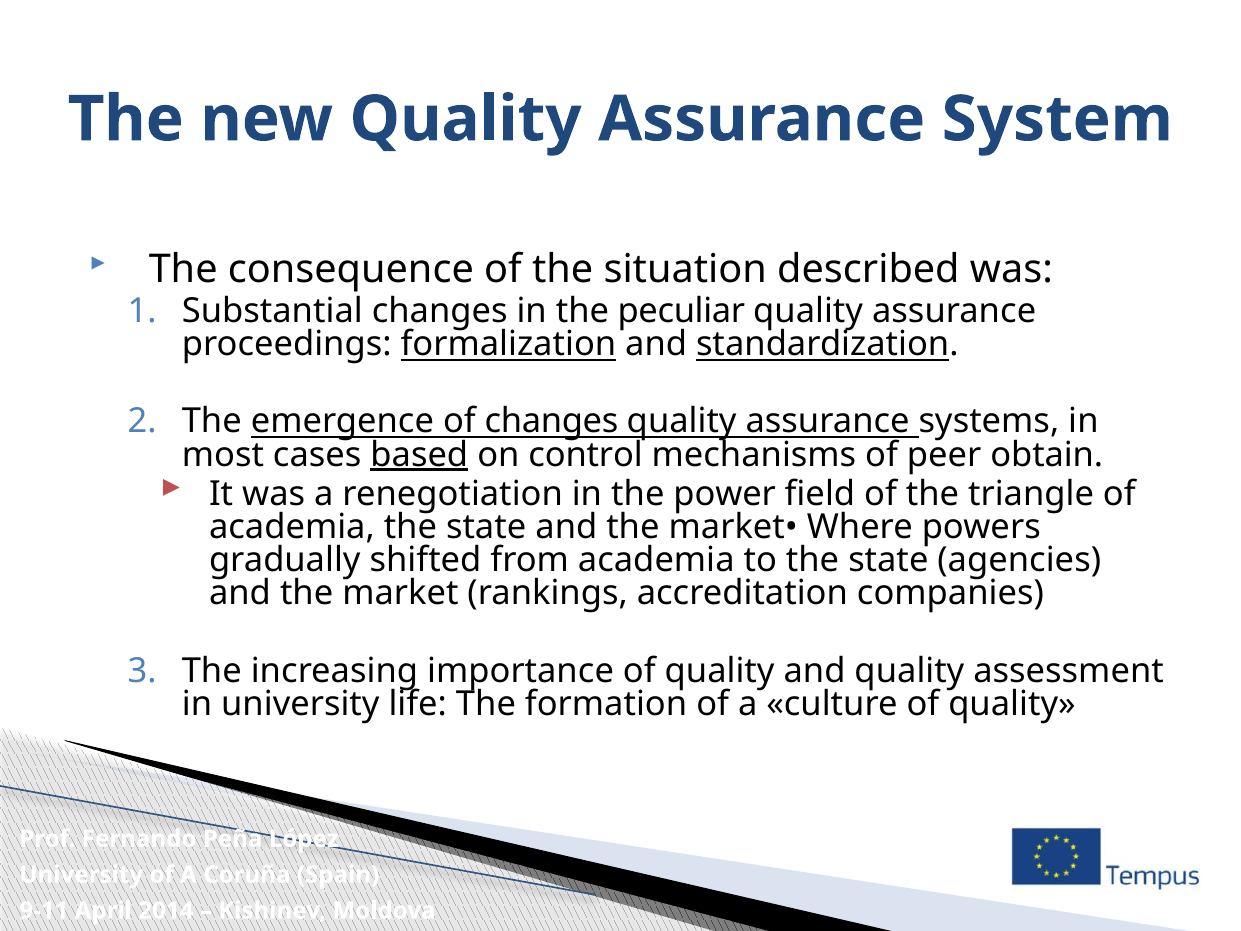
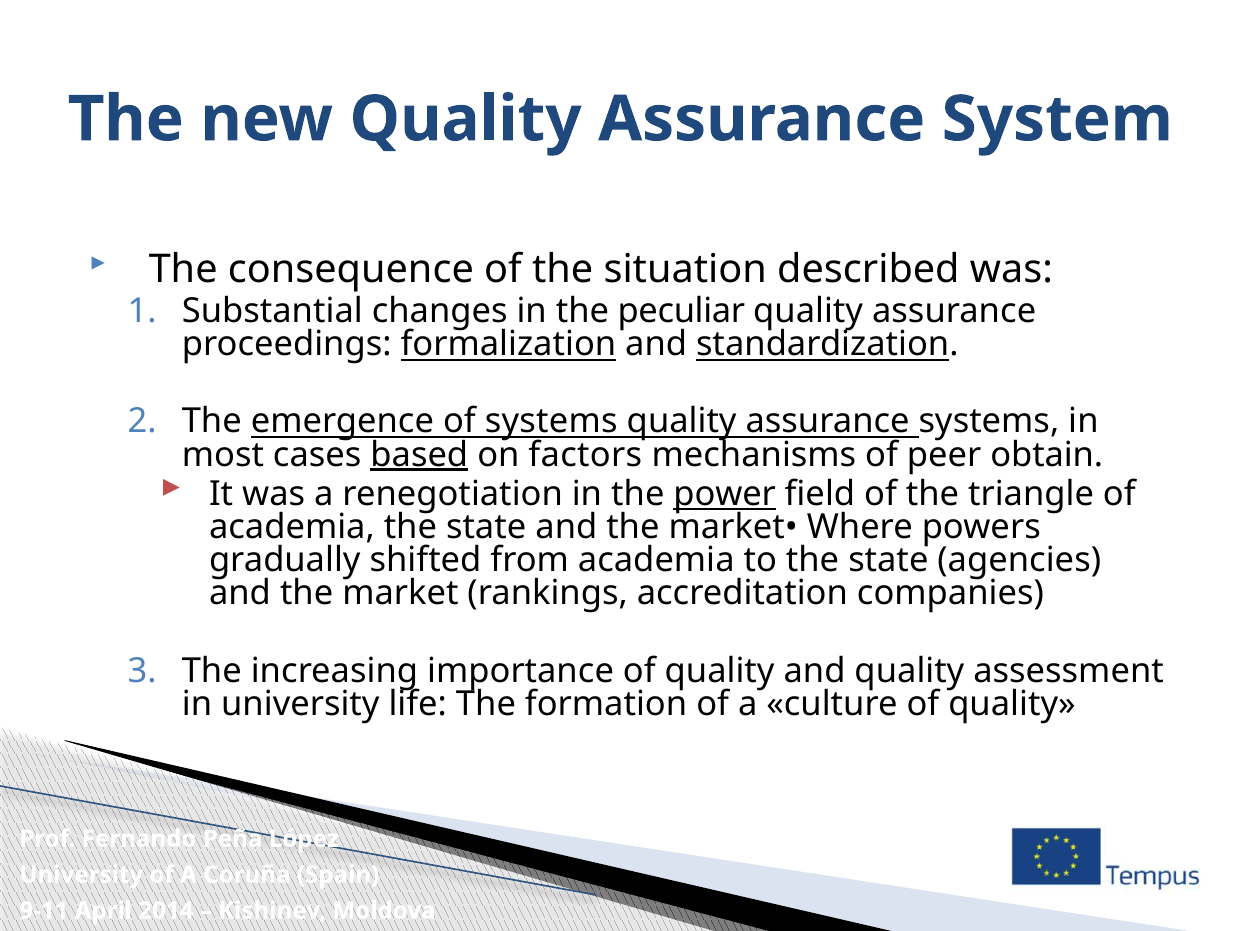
of changes: changes -> systems
control: control -> factors
power underline: none -> present
